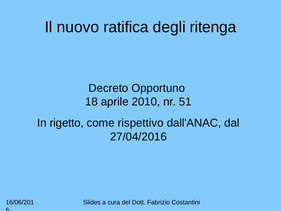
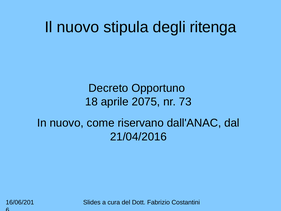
ratifica: ratifica -> stipula
2010: 2010 -> 2075
51: 51 -> 73
In rigetto: rigetto -> nuovo
rispettivo: rispettivo -> riservano
27/04/2016: 27/04/2016 -> 21/04/2016
